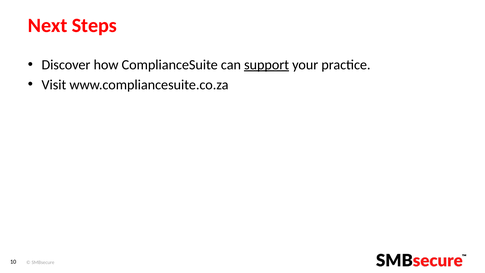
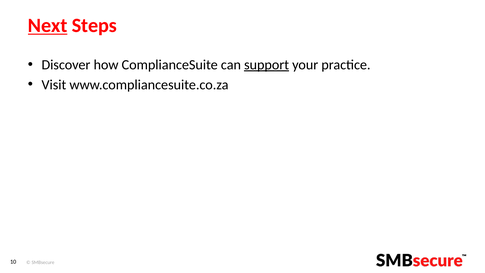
Next underline: none -> present
